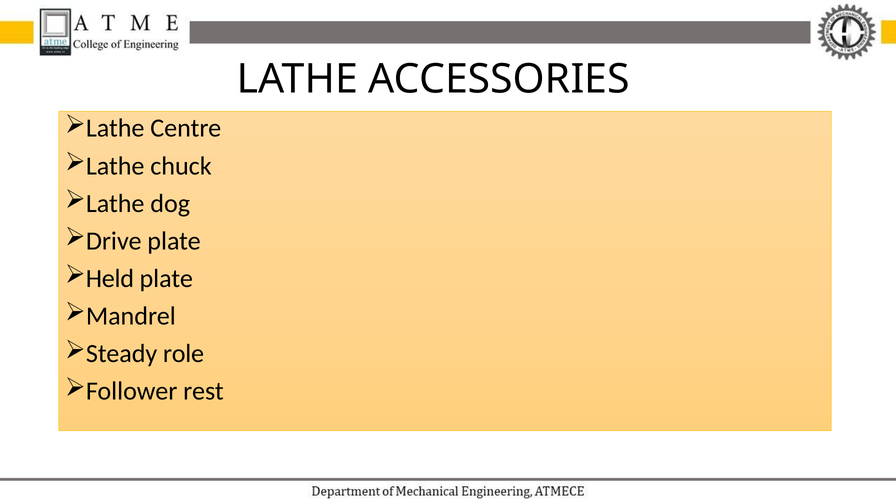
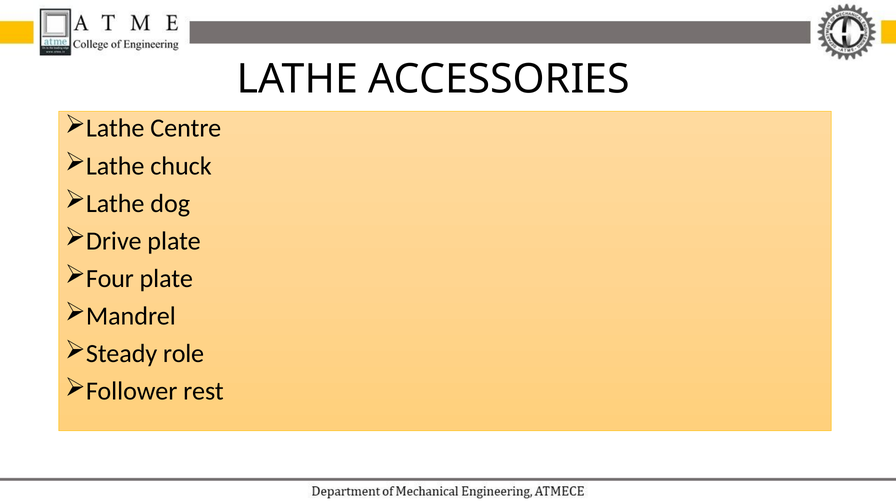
Held: Held -> Four
